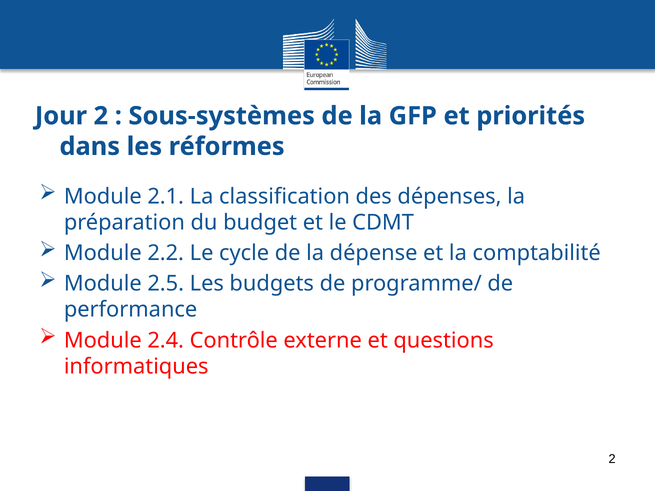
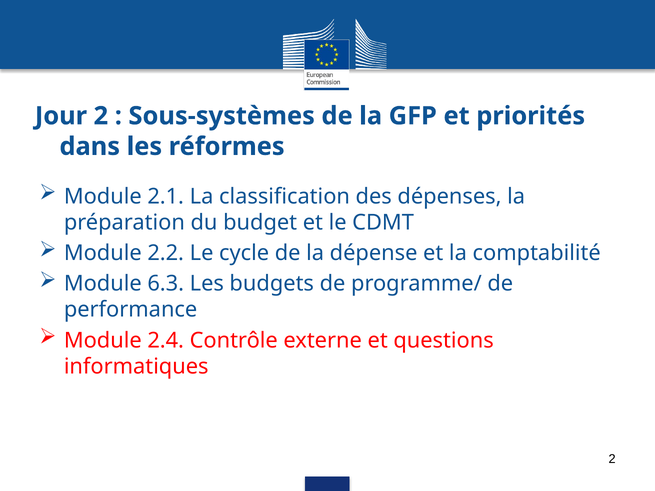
2.5: 2.5 -> 6.3
